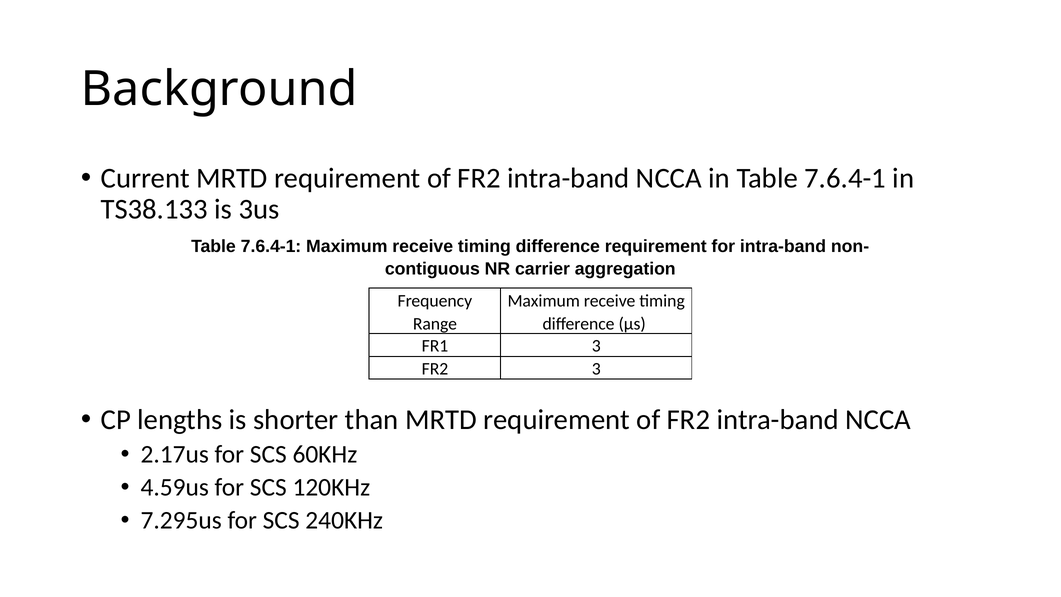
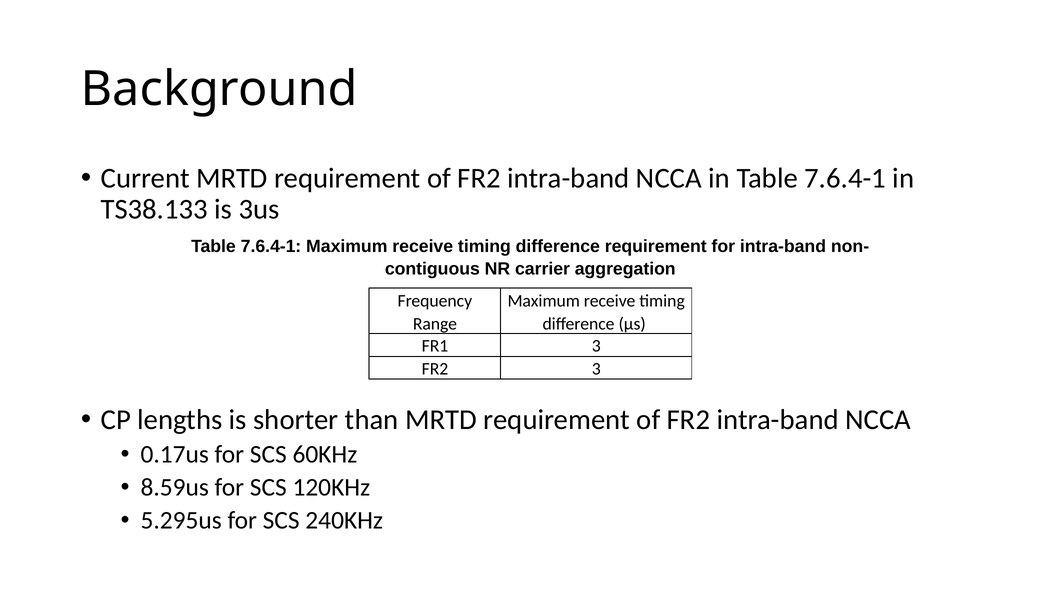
2.17us: 2.17us -> 0.17us
4.59us: 4.59us -> 8.59us
7.295us: 7.295us -> 5.295us
